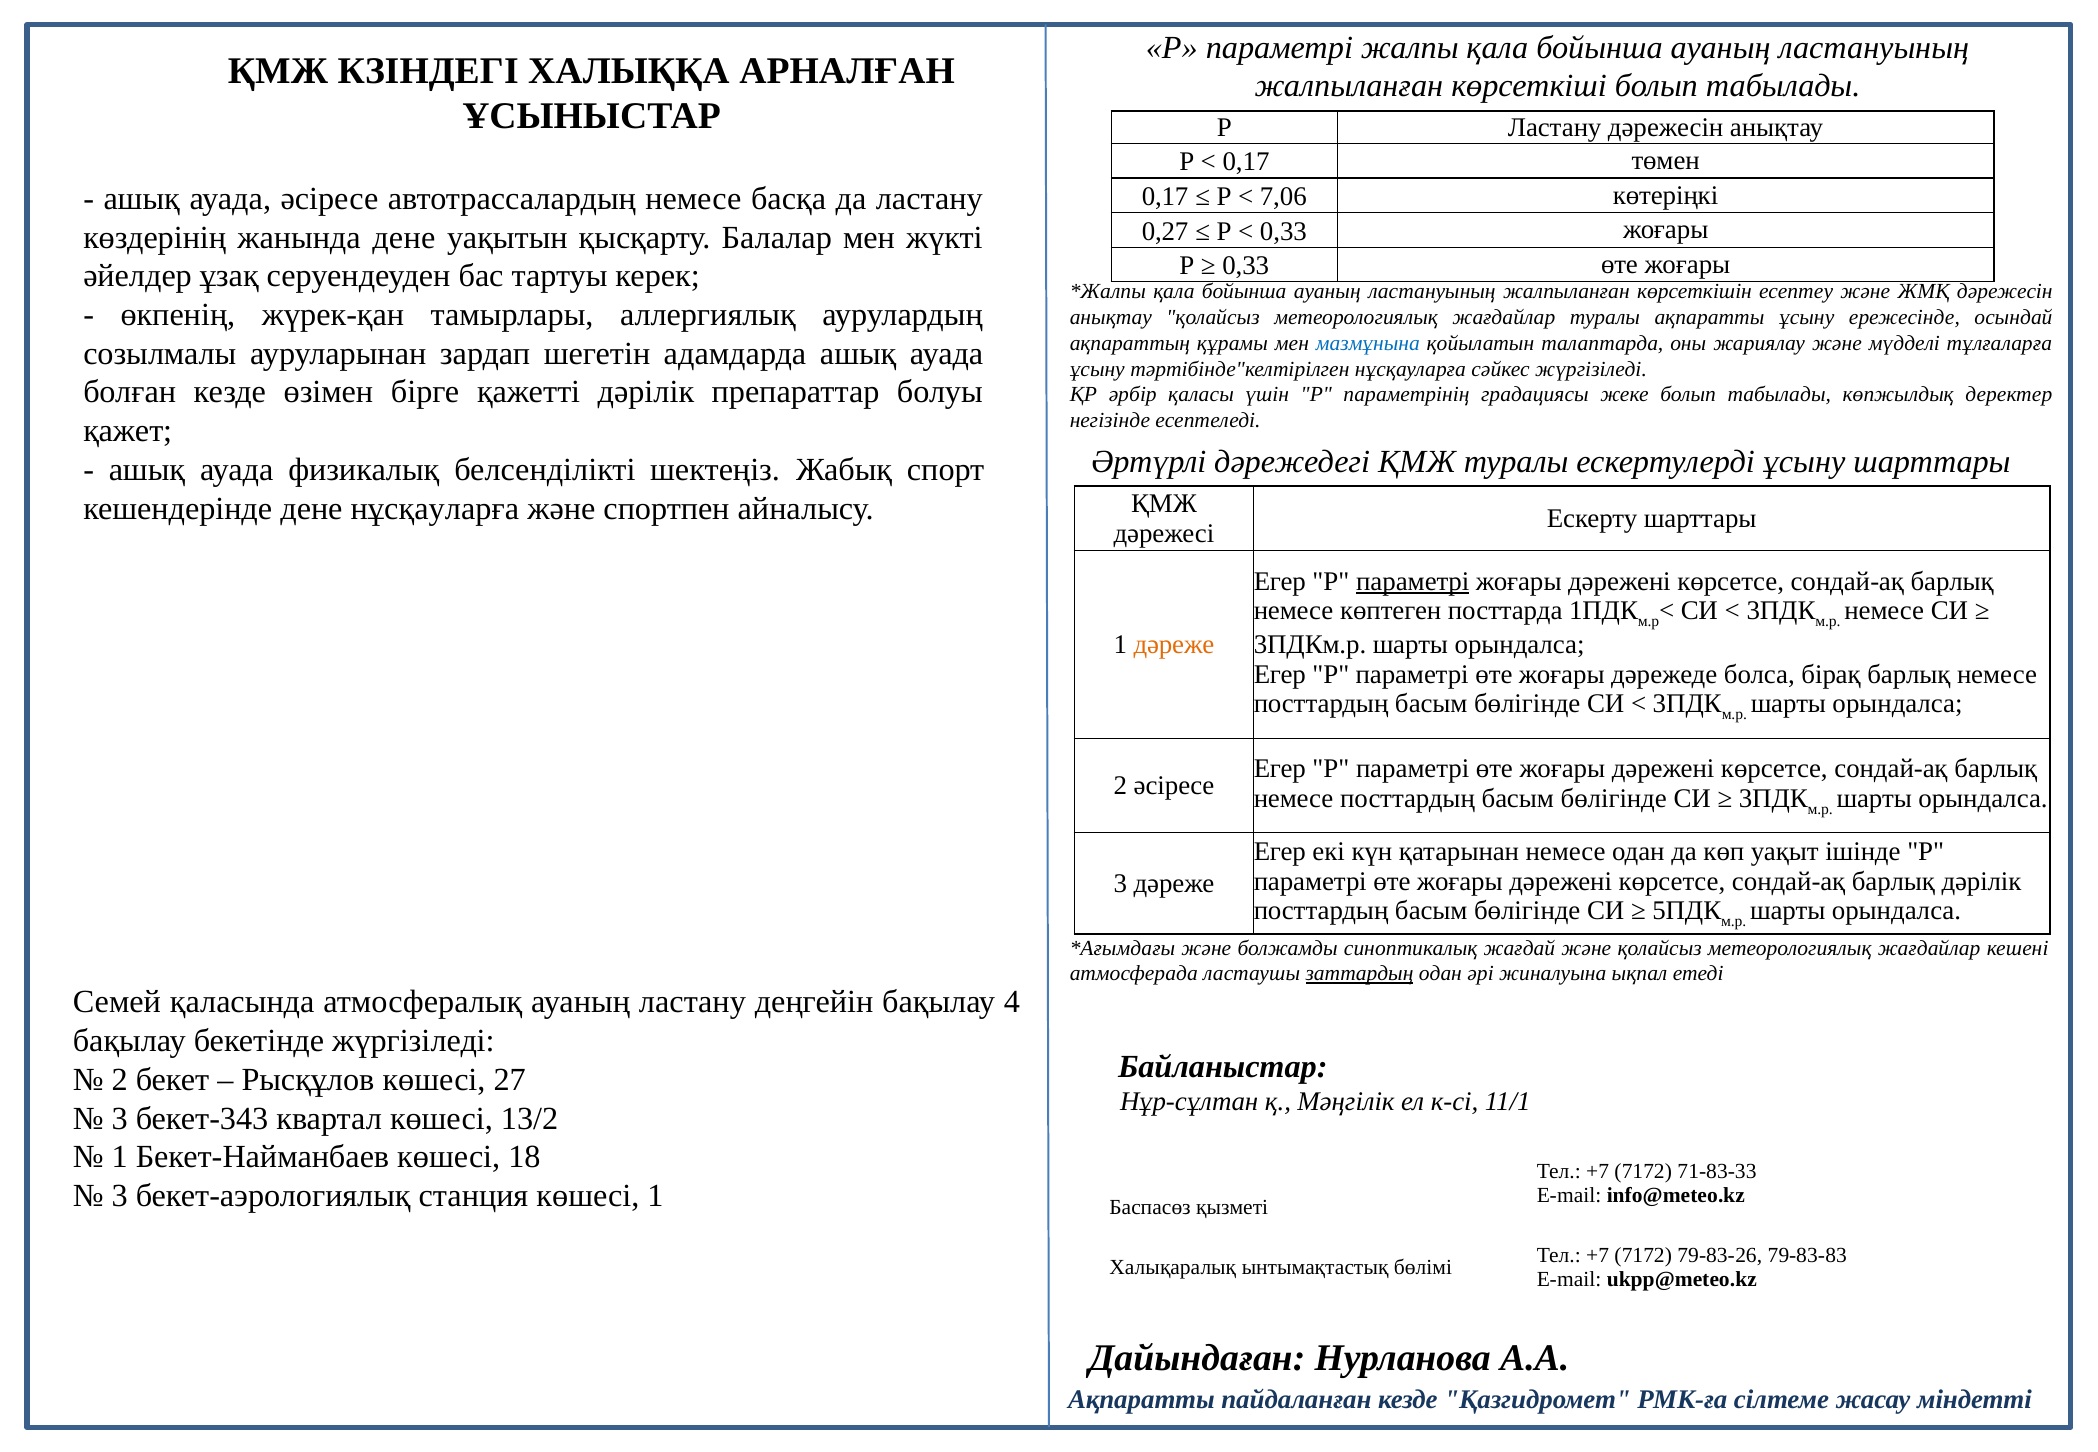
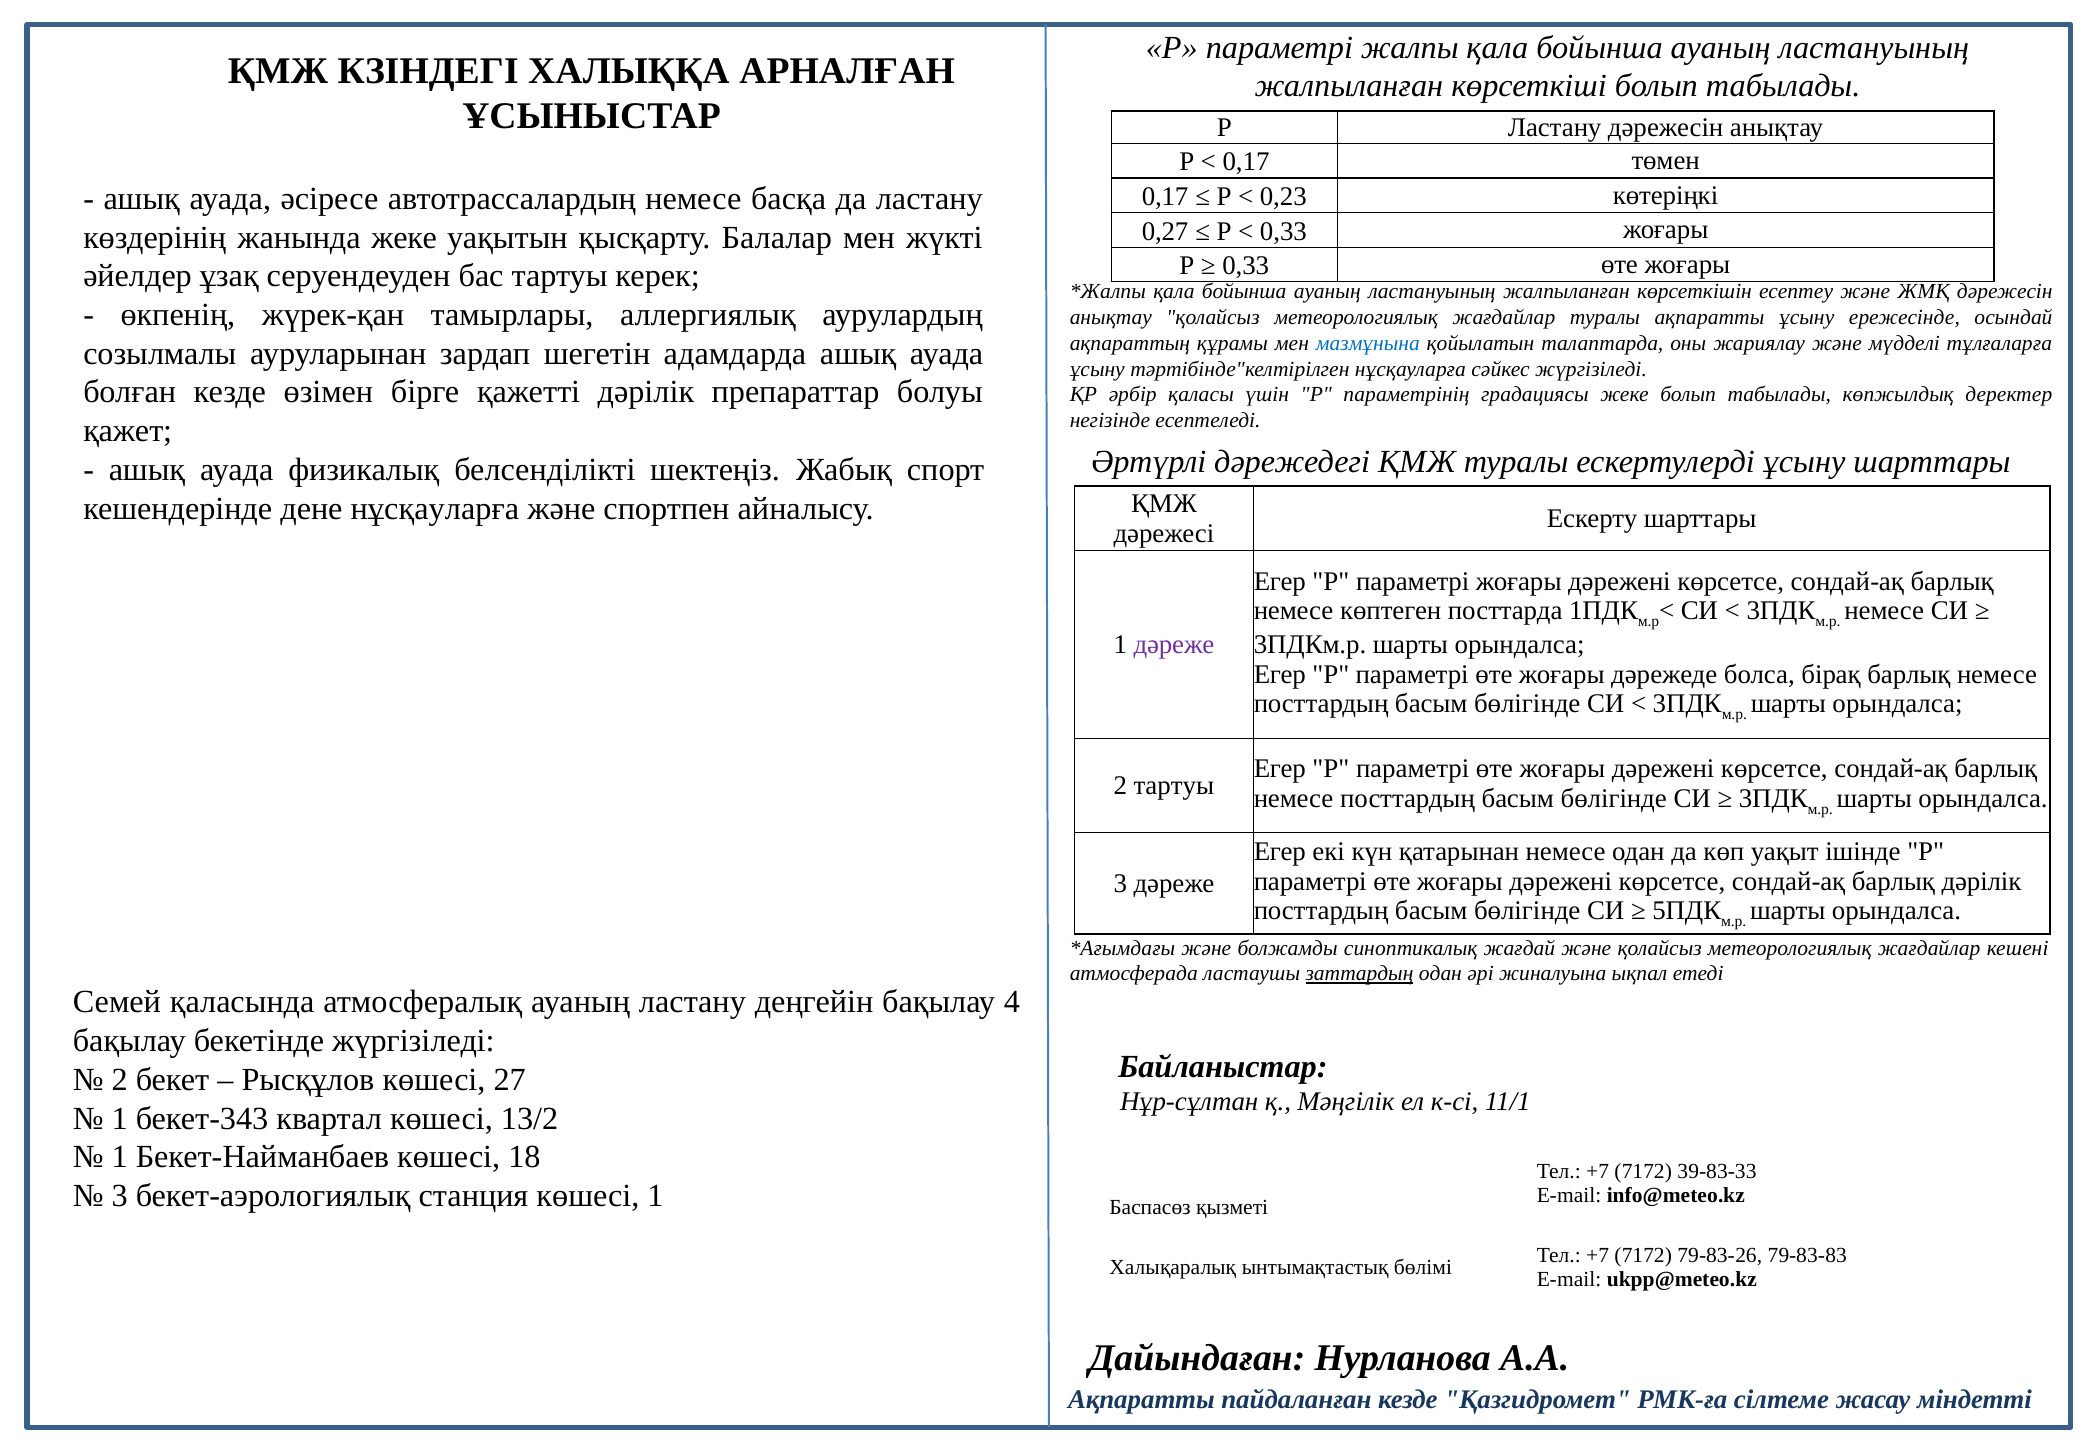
7,06: 7,06 -> 0,23
жанында дене: дене -> жеке
параметрі at (1413, 581) underline: present -> none
дәреже at (1174, 645) colour: orange -> purple
2 әсіресе: әсіресе -> тартуы
3 at (120, 1119): 3 -> 1
71-83-33: 71-83-33 -> 39-83-33
